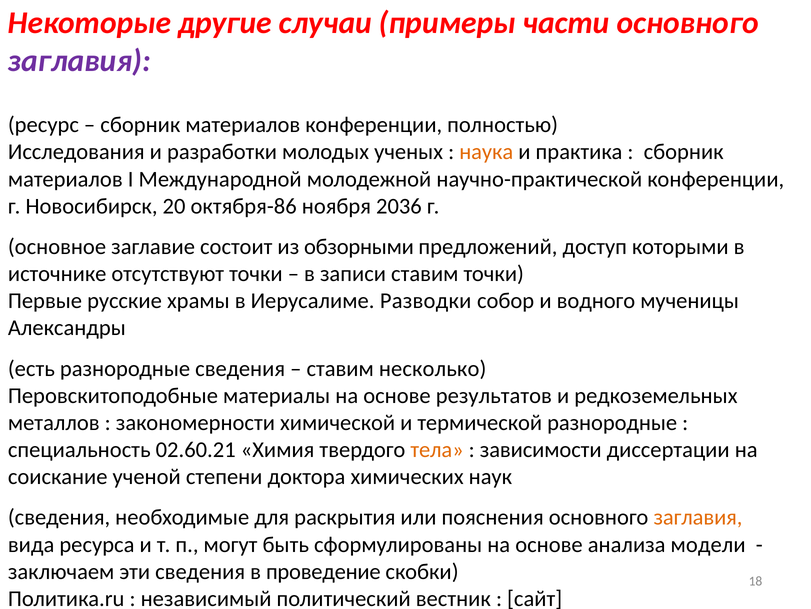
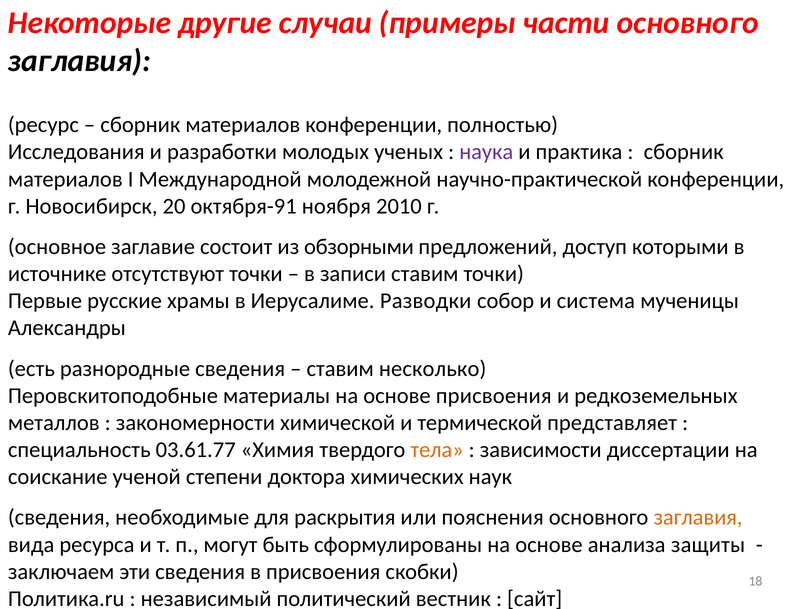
заглавия at (79, 61) colour: purple -> black
наука colour: orange -> purple
октября-86: октября-86 -> октября-91
2036: 2036 -> 2010
водного: водного -> система
основе результатов: результатов -> присвоения
термической разнородные: разнородные -> представляет
02.60.21: 02.60.21 -> 03.61.77
модели: модели -> защиты
в проведение: проведение -> присвоения
